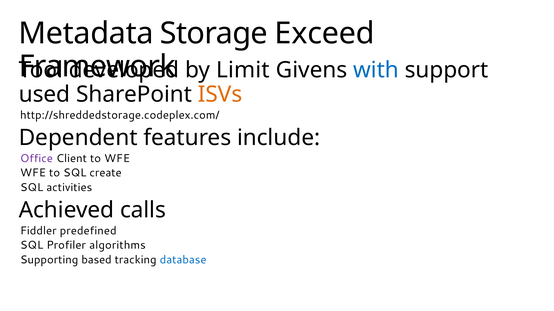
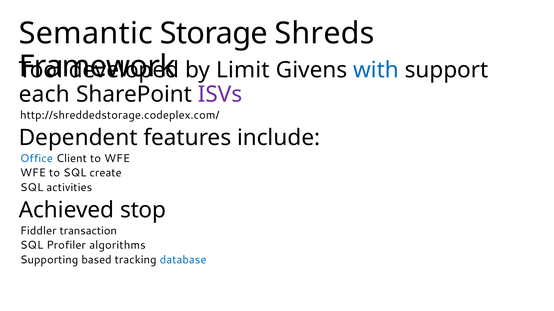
Metadata: Metadata -> Semantic
Exceed: Exceed -> Shreds
used: used -> each
ISVs colour: orange -> purple
Office colour: purple -> blue
calls: calls -> stop
predefined: predefined -> transaction
